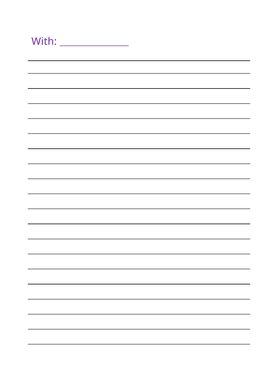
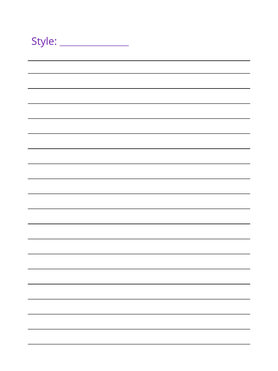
With: With -> Style
